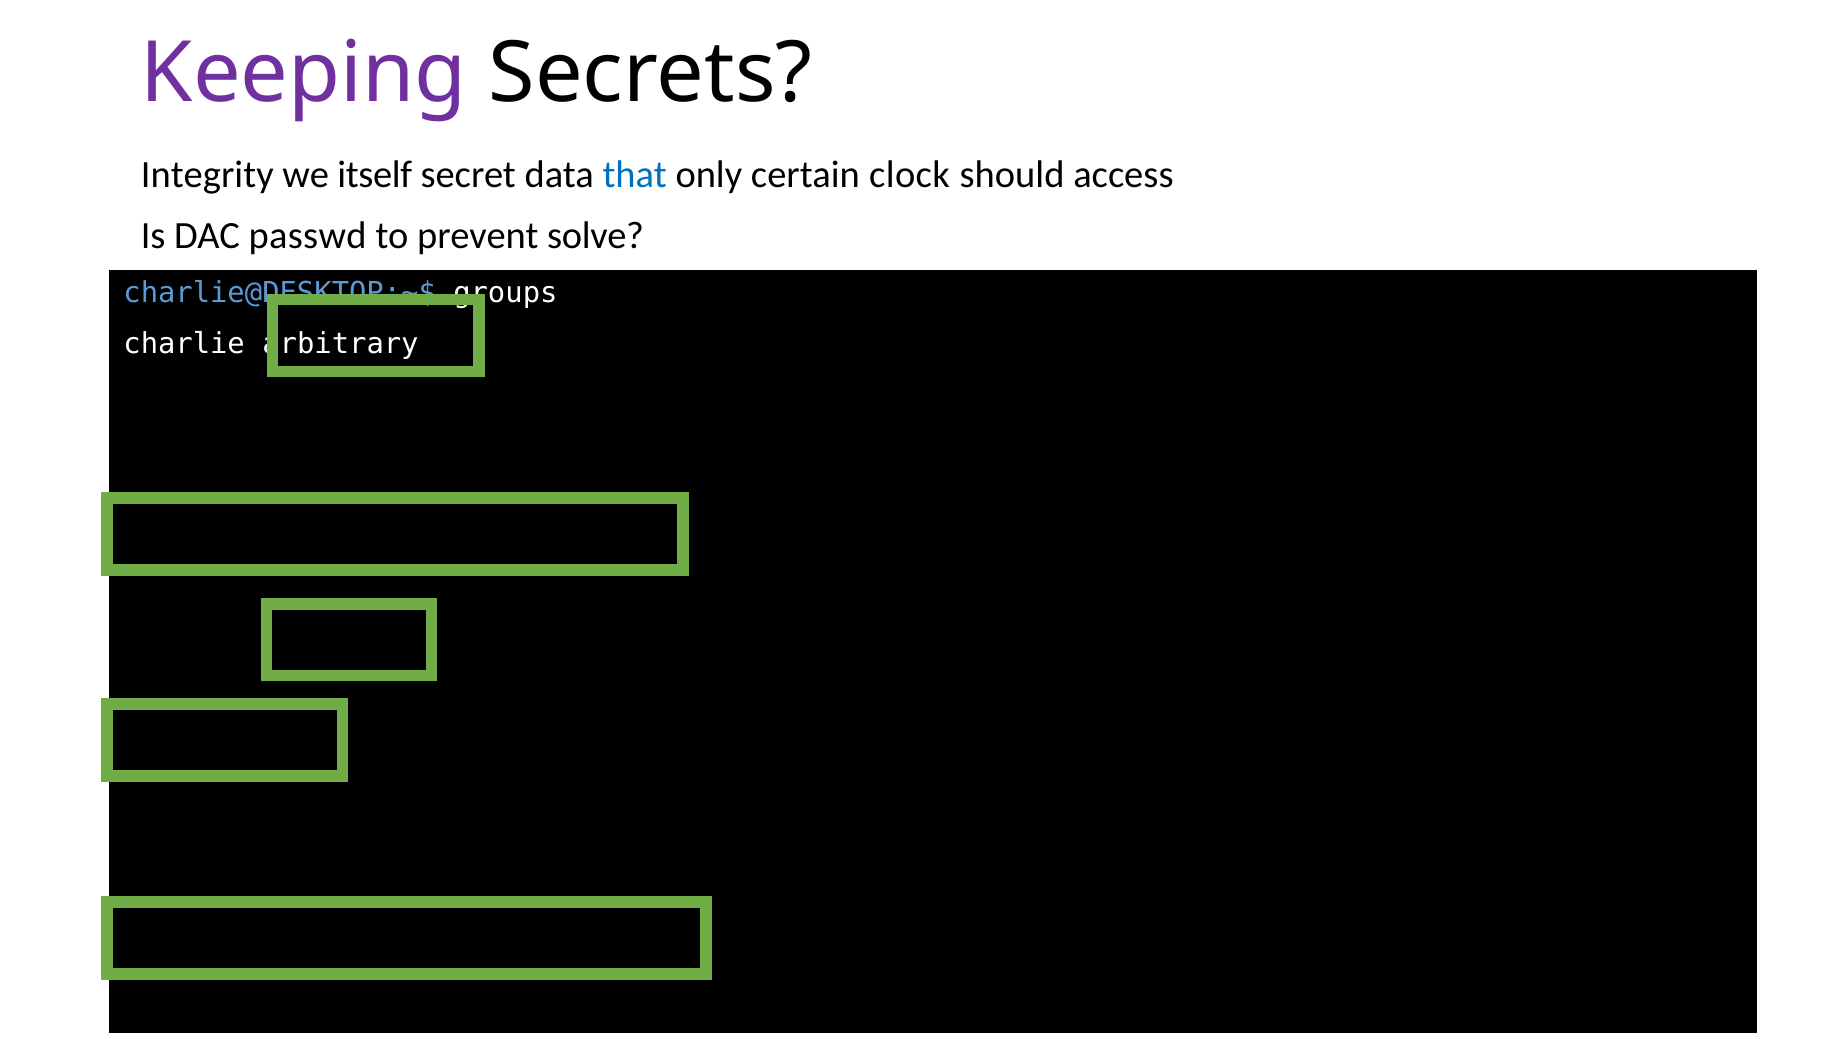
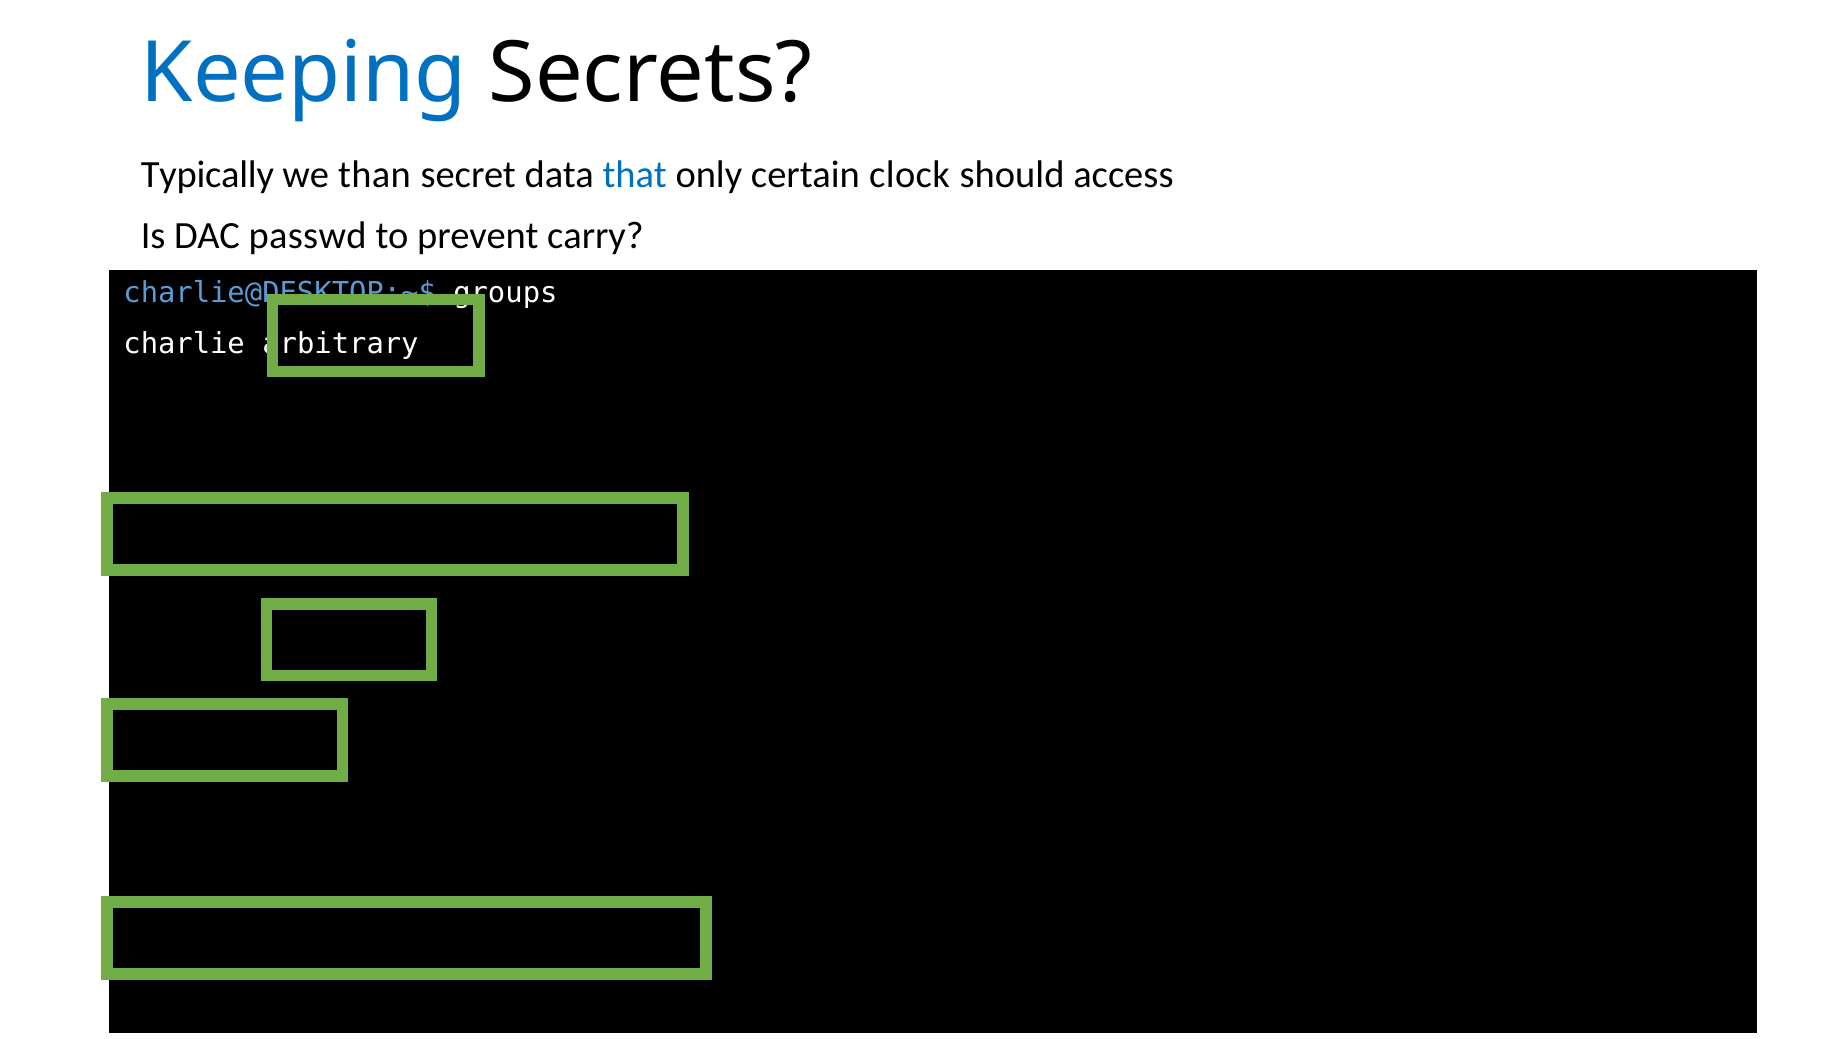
Keeping colour: purple -> blue
Integrity: Integrity -> Typically
itself: itself -> than
solve: solve -> carry
